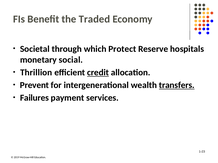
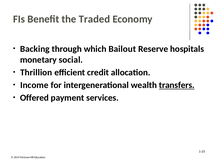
Societal: Societal -> Backing
Protect: Protect -> Bailout
credit underline: present -> none
Prevent: Prevent -> Income
Failures: Failures -> Offered
